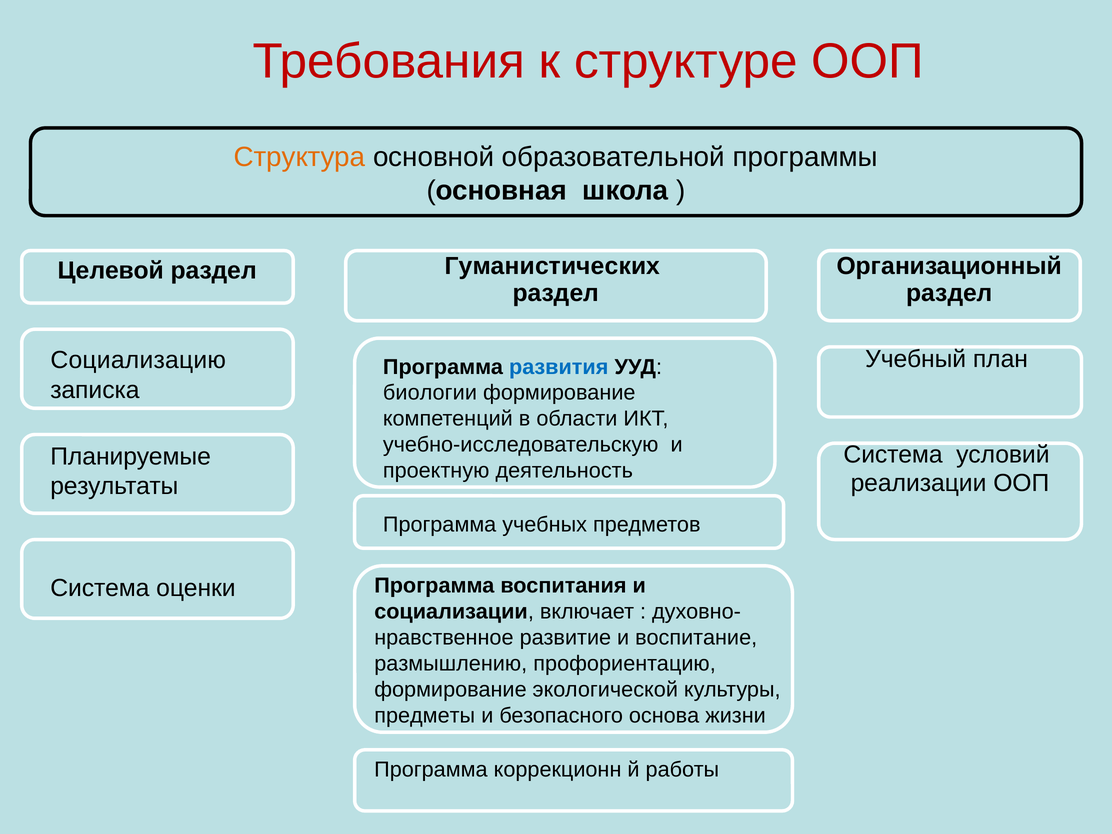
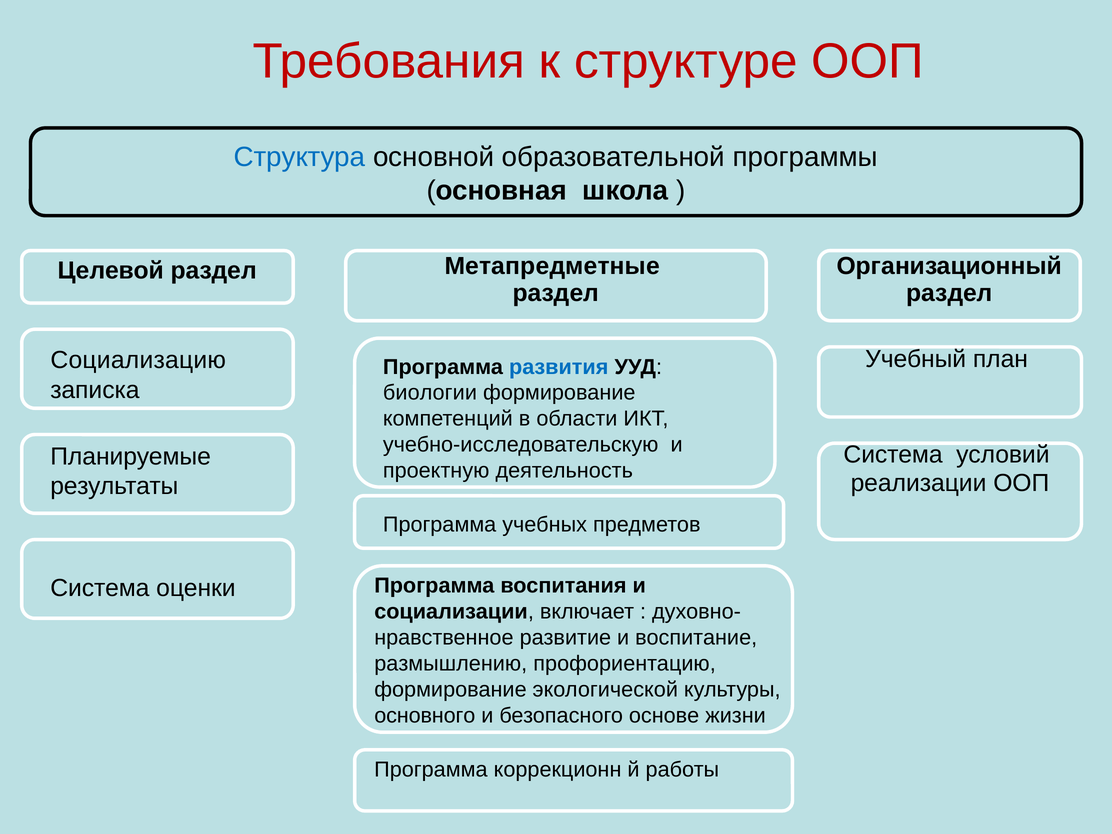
Структура colour: orange -> blue
Гуманистических: Гуманистических -> Метапредметные
предметы: предметы -> основного
основа: основа -> основе
